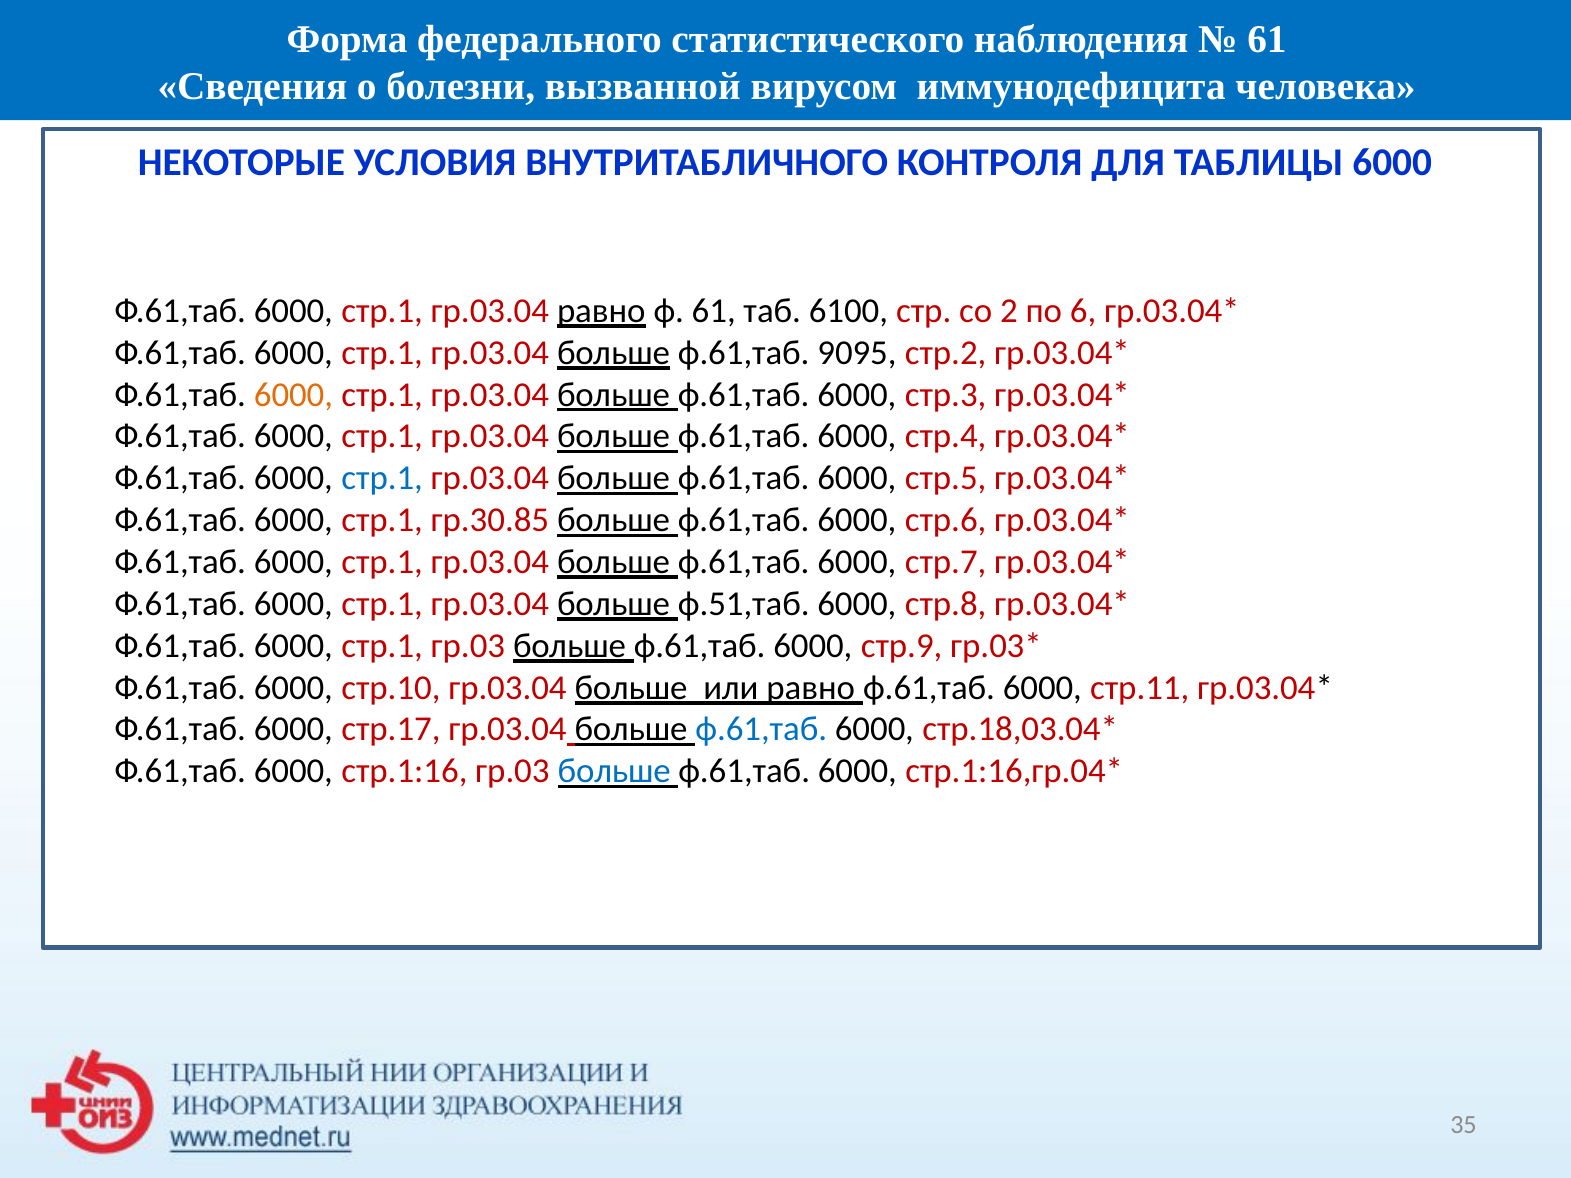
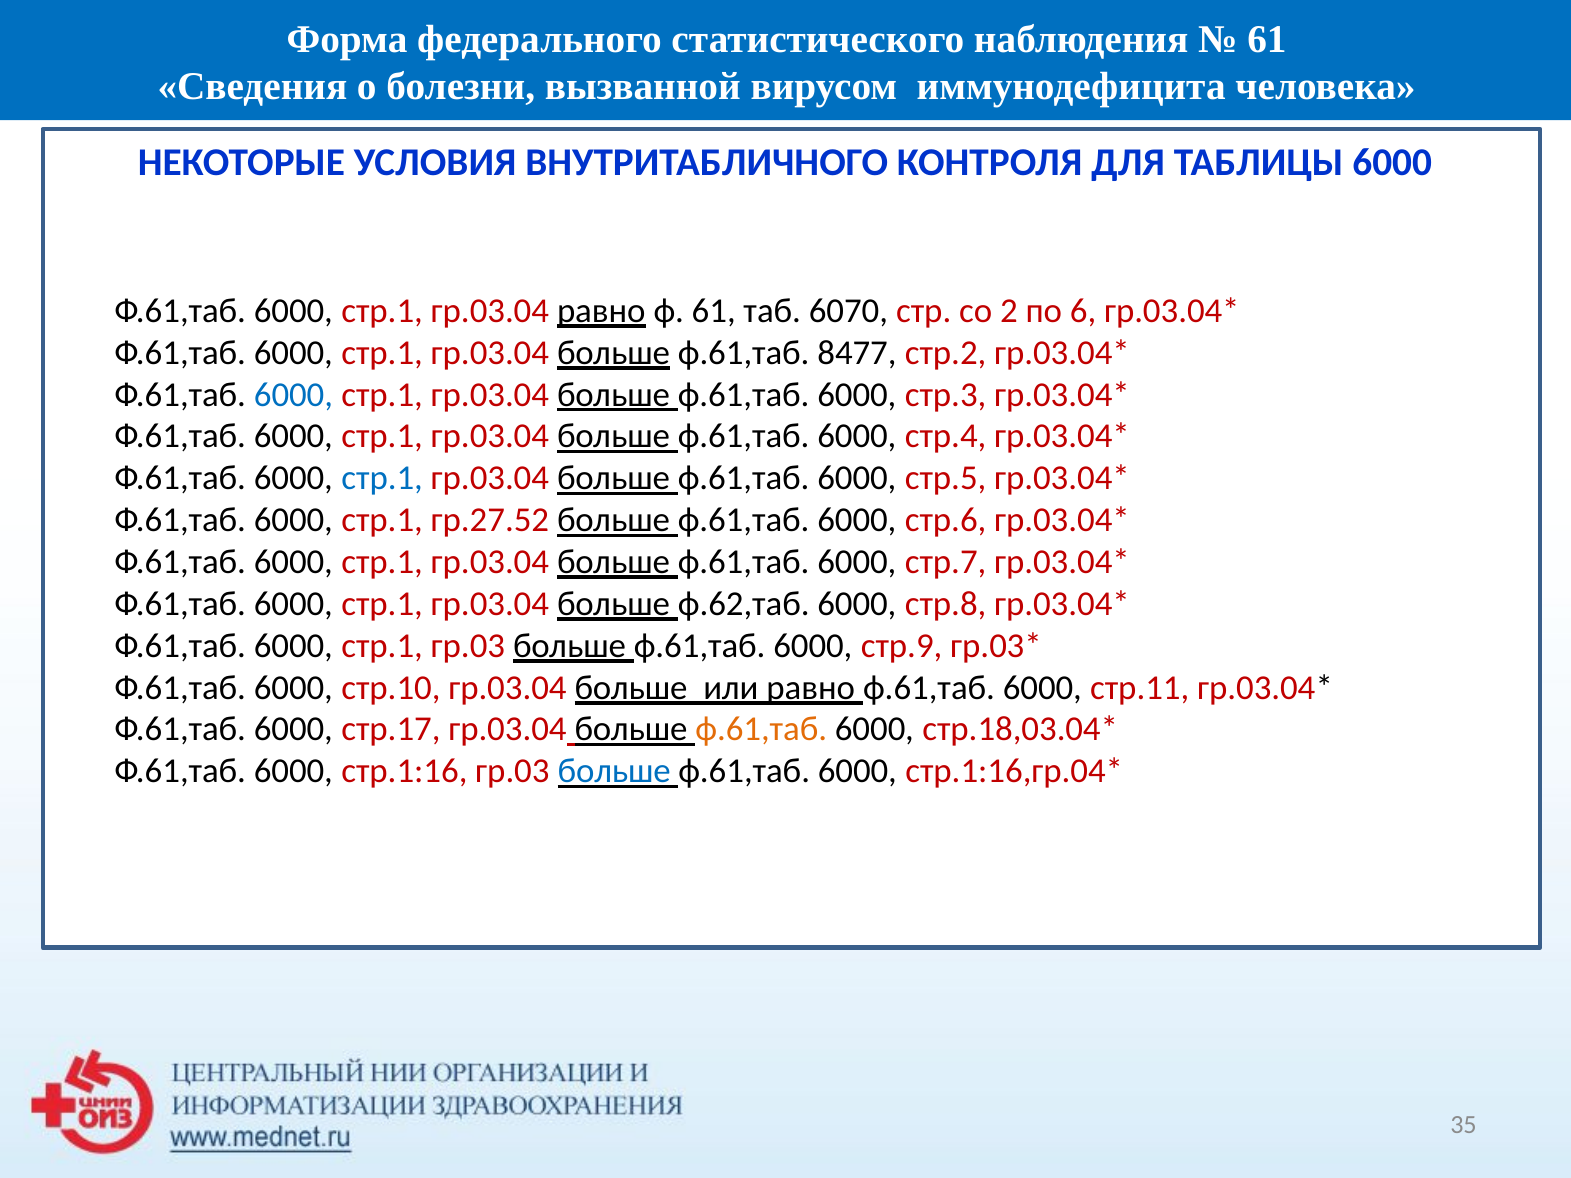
6100: 6100 -> 6070
9095: 9095 -> 8477
6000 at (293, 395) colour: orange -> blue
гр.30.85: гр.30.85 -> гр.27.52
ф.51,таб: ф.51,таб -> ф.62,таб
ф.61,таб at (761, 730) colour: blue -> orange
